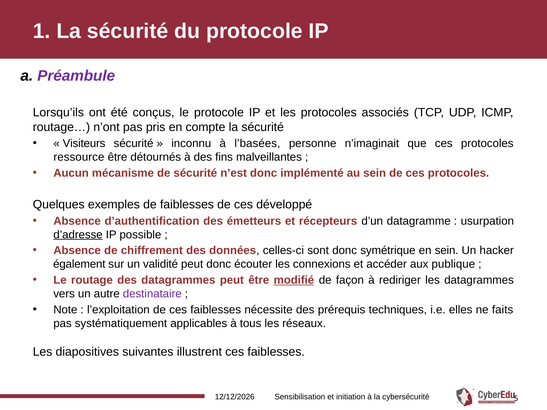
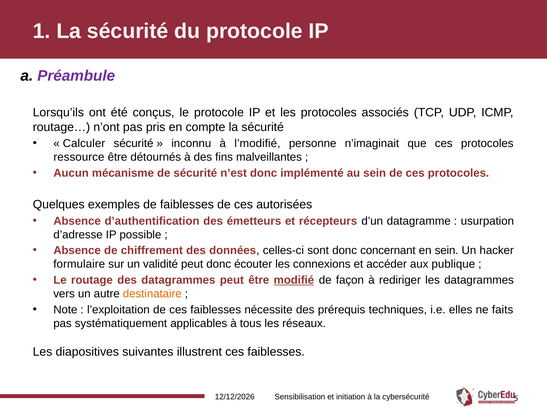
Visiteurs: Visiteurs -> Calculer
l’basées: l’basées -> l’modifié
développé: développé -> autorisées
d’adresse underline: present -> none
symétrique: symétrique -> concernant
également: également -> formulaire
destinataire colour: purple -> orange
